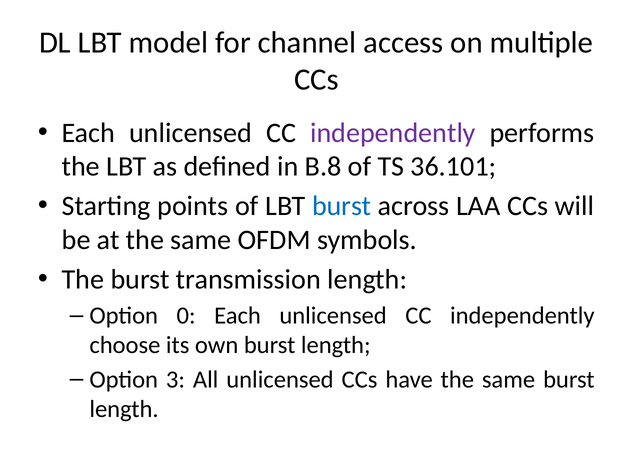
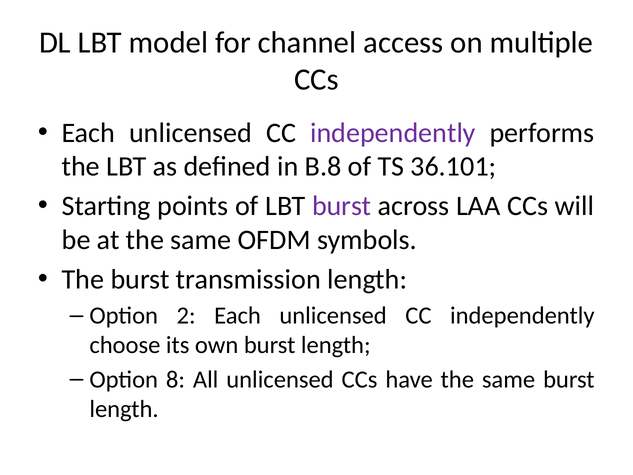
burst at (342, 206) colour: blue -> purple
0: 0 -> 2
3: 3 -> 8
